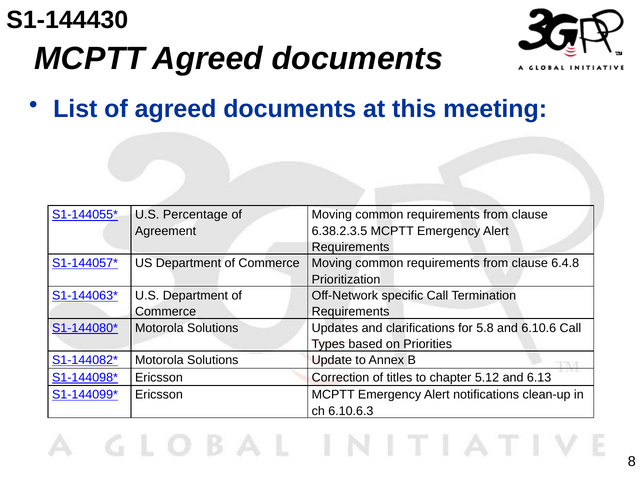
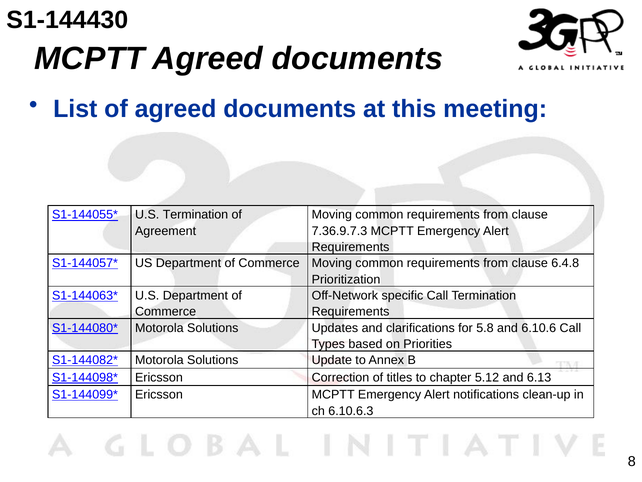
U.S Percentage: Percentage -> Termination
6.38.2.3.5: 6.38.2.3.5 -> 7.36.9.7.3
